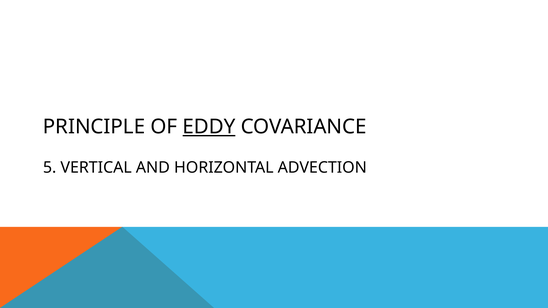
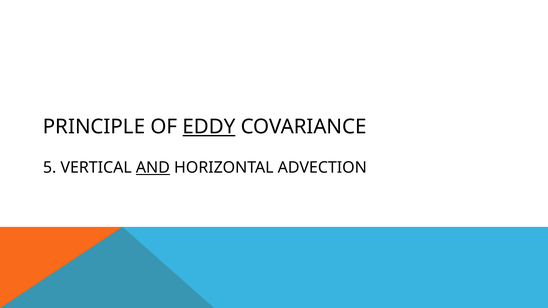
AND underline: none -> present
